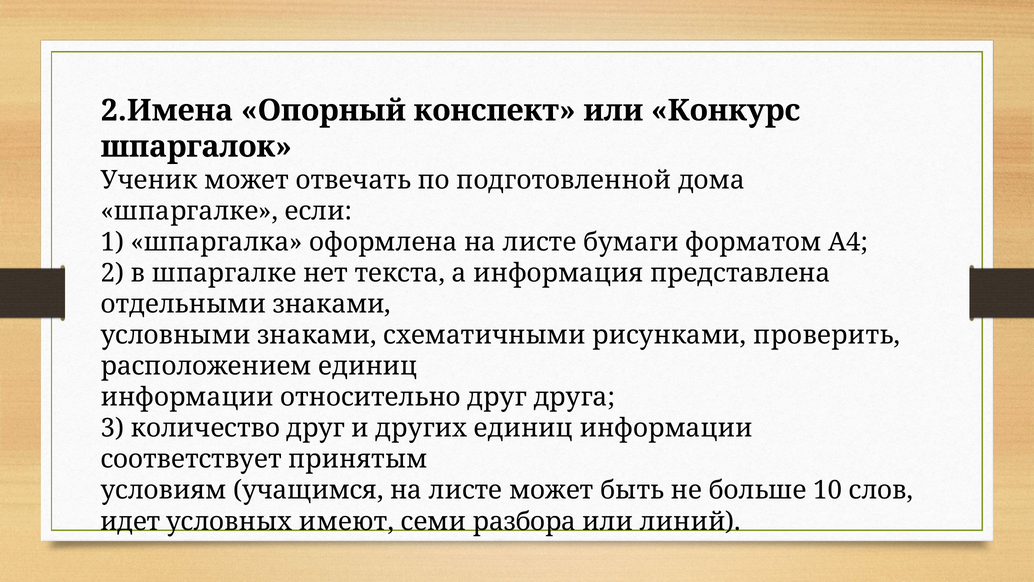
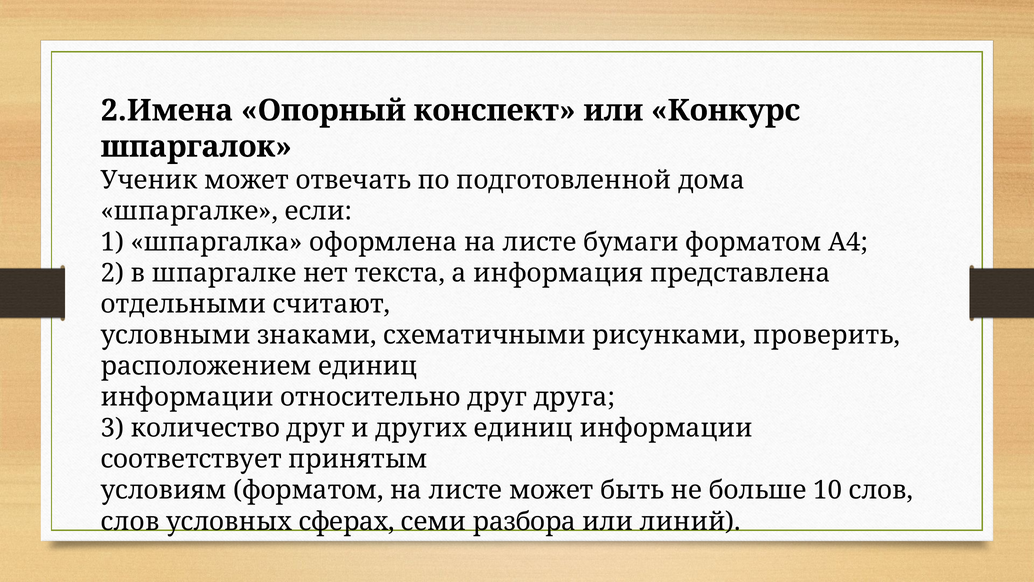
отдельными знаками: знаками -> считают
условиям учащимся: учащимся -> форматом
идет at (130, 521): идет -> слов
имеют: имеют -> сферах
